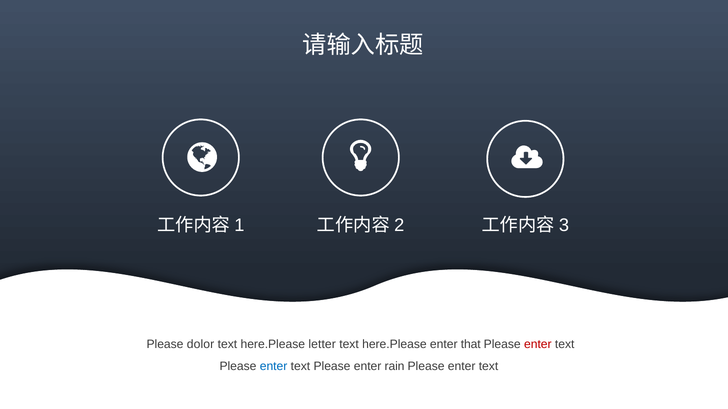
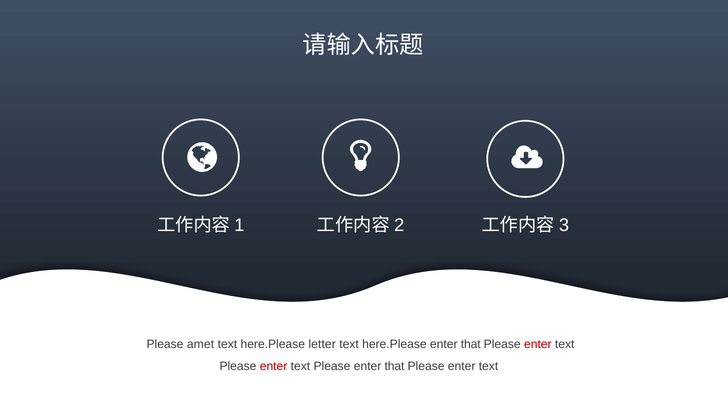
dolor: dolor -> amet
enter at (274, 367) colour: blue -> red
Please enter rain: rain -> that
